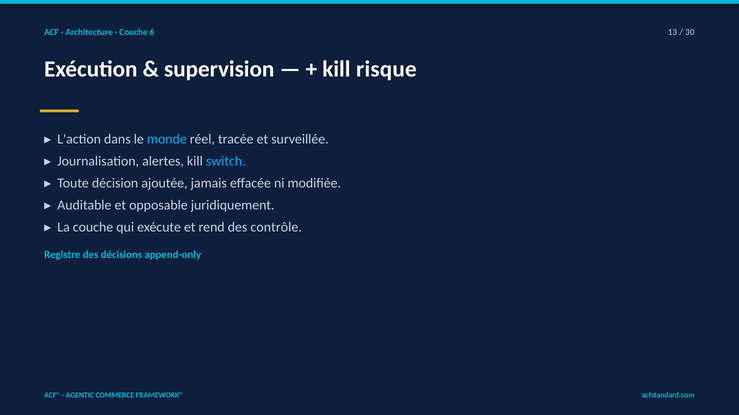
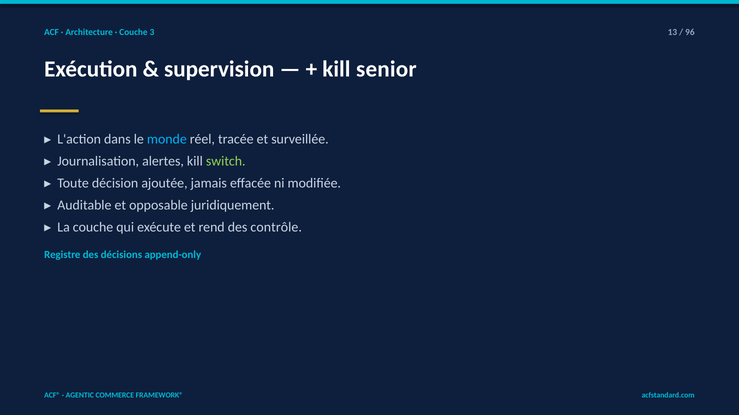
6: 6 -> 3
30: 30 -> 96
risque: risque -> senior
switch colour: light blue -> light green
